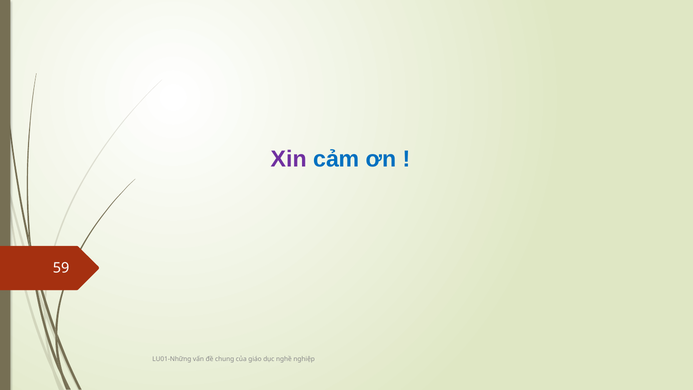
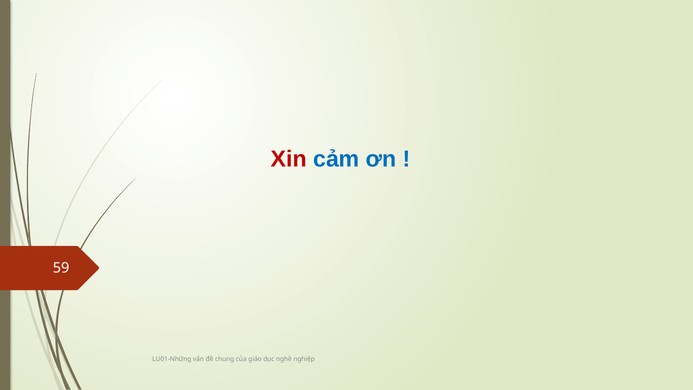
Xin colour: purple -> red
